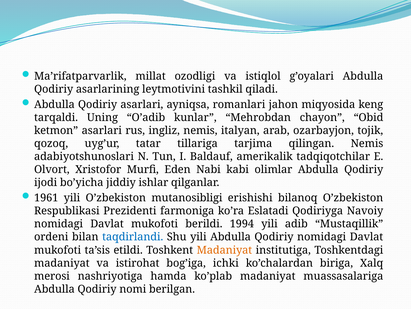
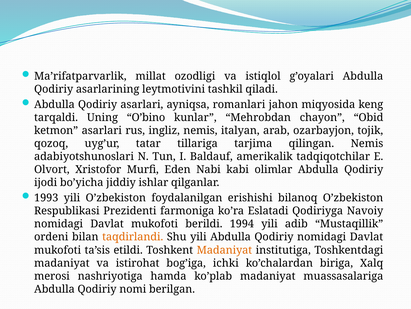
O’adib: O’adib -> O’bino
1961: 1961 -> 1993
mutanosibligi: mutanosibligi -> foydalanilgan
taqdirlandi colour: blue -> orange
